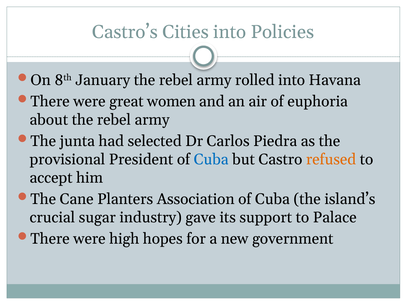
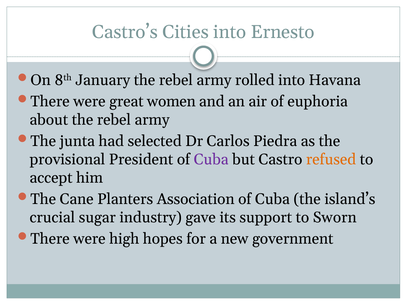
Policies: Policies -> Ernesto
Cuba at (211, 160) colour: blue -> purple
Palace: Palace -> Sworn
